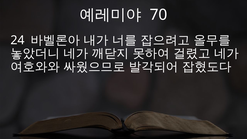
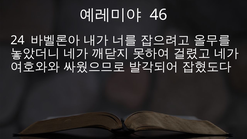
70: 70 -> 46
